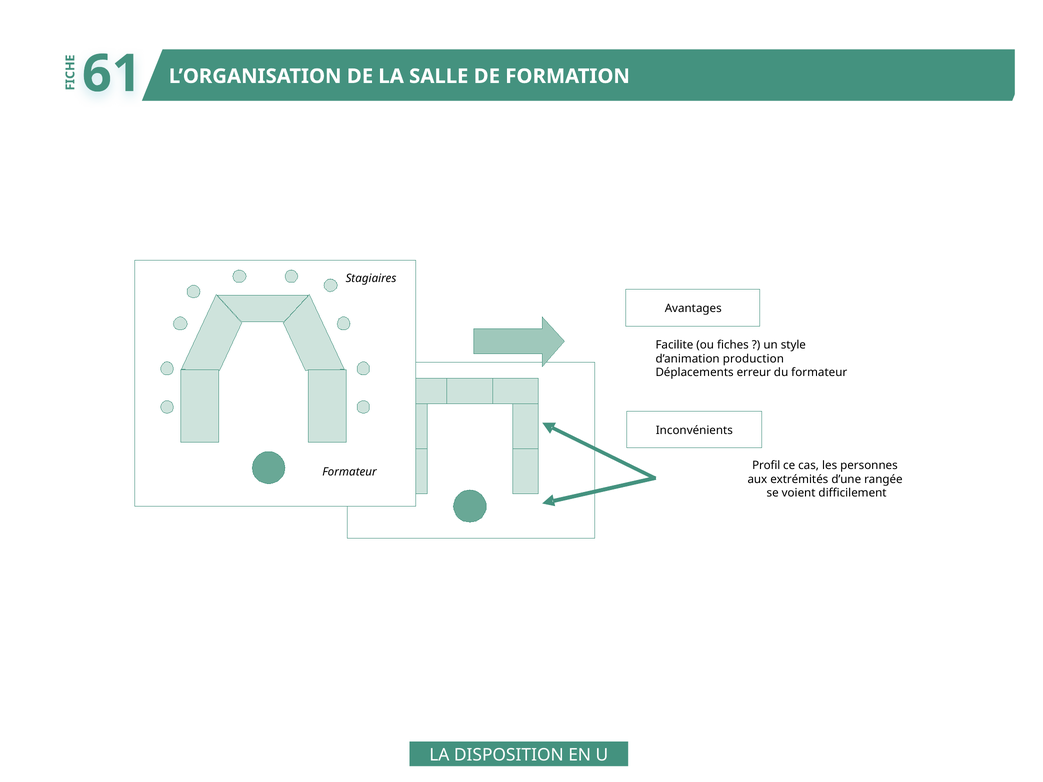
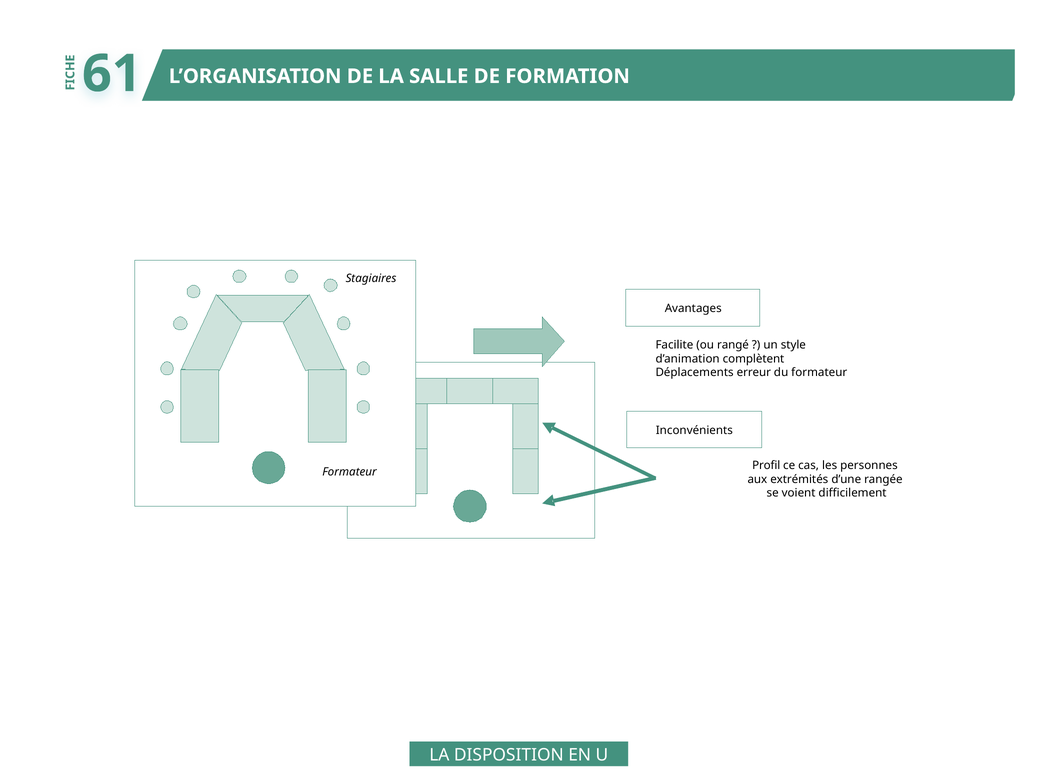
fiches: fiches -> rangé
production: production -> complètent
